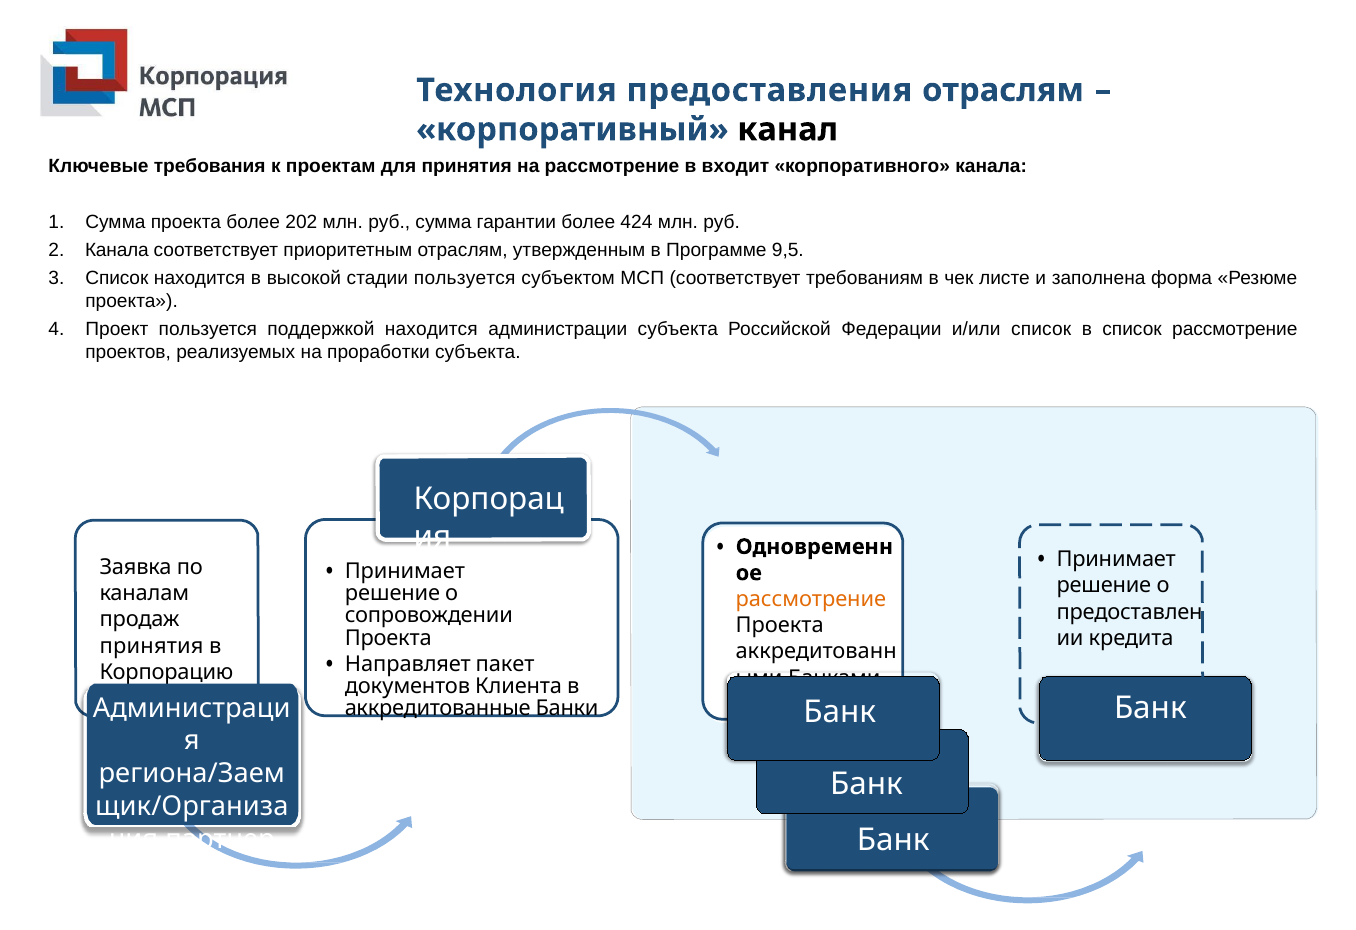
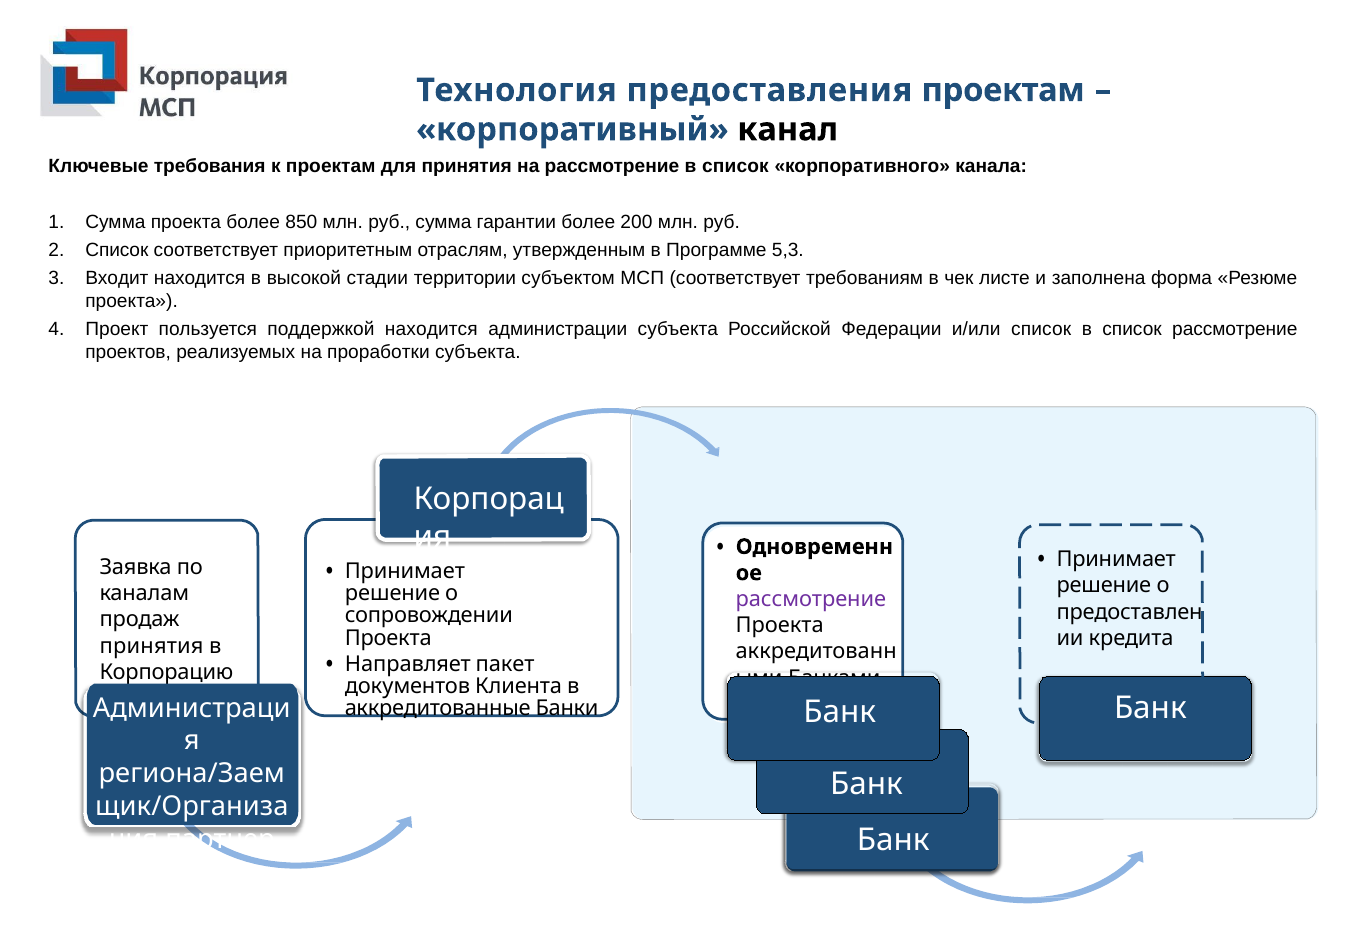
предоставления отраслям: отраслям -> проектам
рассмотрение в входит: входит -> список
202: 202 -> 850
424: 424 -> 200
Канала at (117, 250): Канала -> Список
9,5: 9,5 -> 5,3
Список at (117, 278): Список -> Входит
стадии пользуется: пользуется -> территории
рассмотрение at (811, 599) colour: orange -> purple
